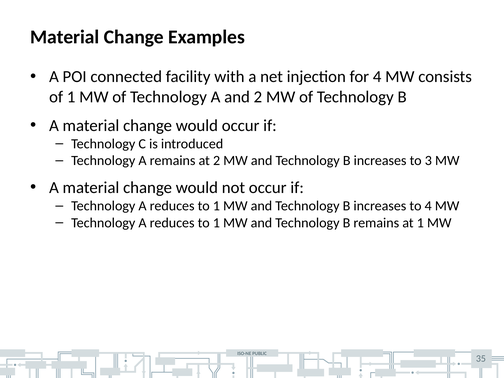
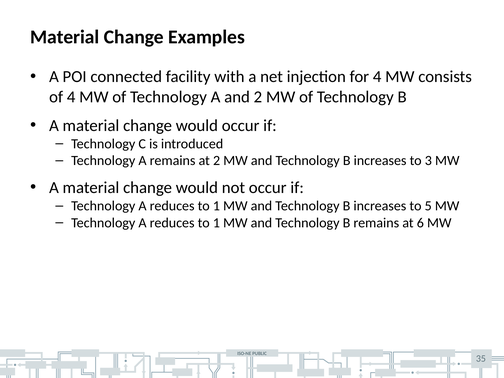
of 1: 1 -> 4
to 4: 4 -> 5
at 1: 1 -> 6
